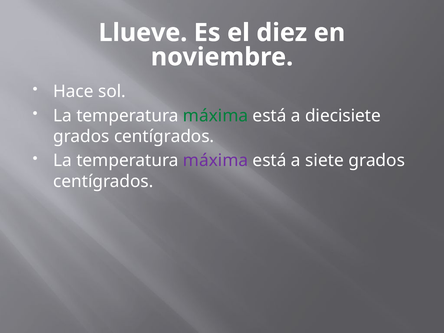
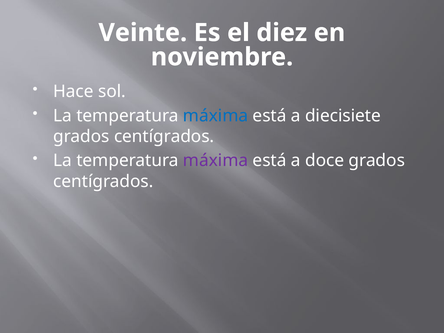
Llueve: Llueve -> Veinte
máxima at (216, 116) colour: green -> blue
siete: siete -> doce
